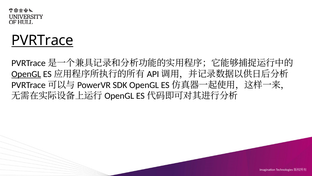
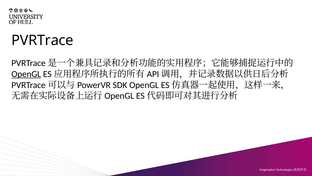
PVRTrace underline: present -> none
